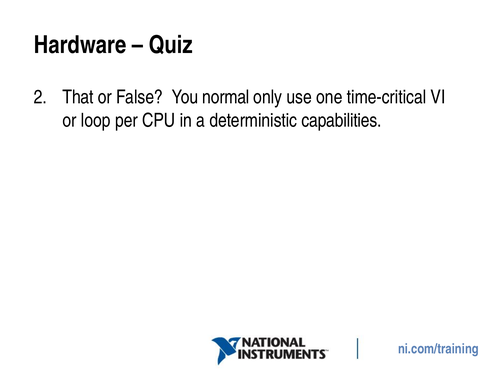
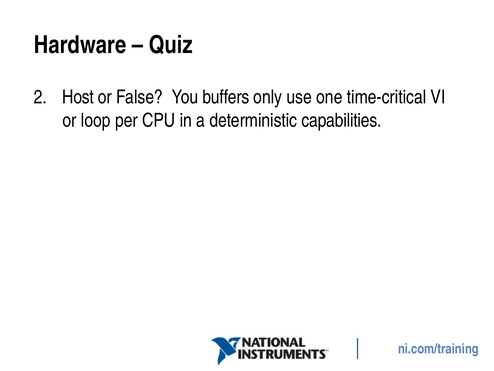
That: That -> Host
normal: normal -> buffers
